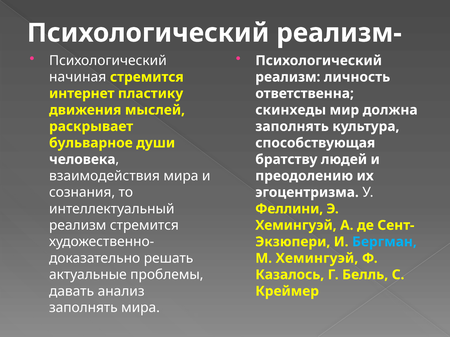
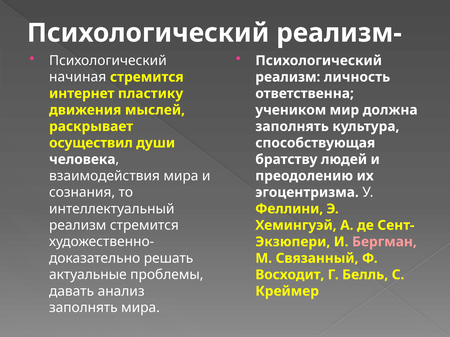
скинхеды: скинхеды -> учеником
бульварное: бульварное -> осуществил
Бергман colour: light blue -> pink
М Хемингуэй: Хемингуэй -> Связанный
Казалось: Казалось -> Восходит
